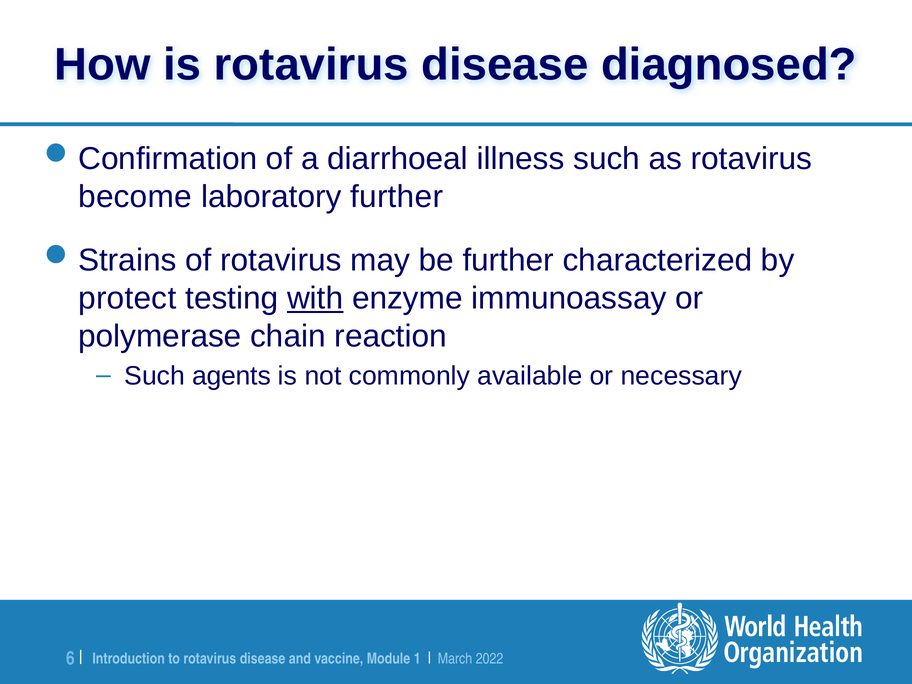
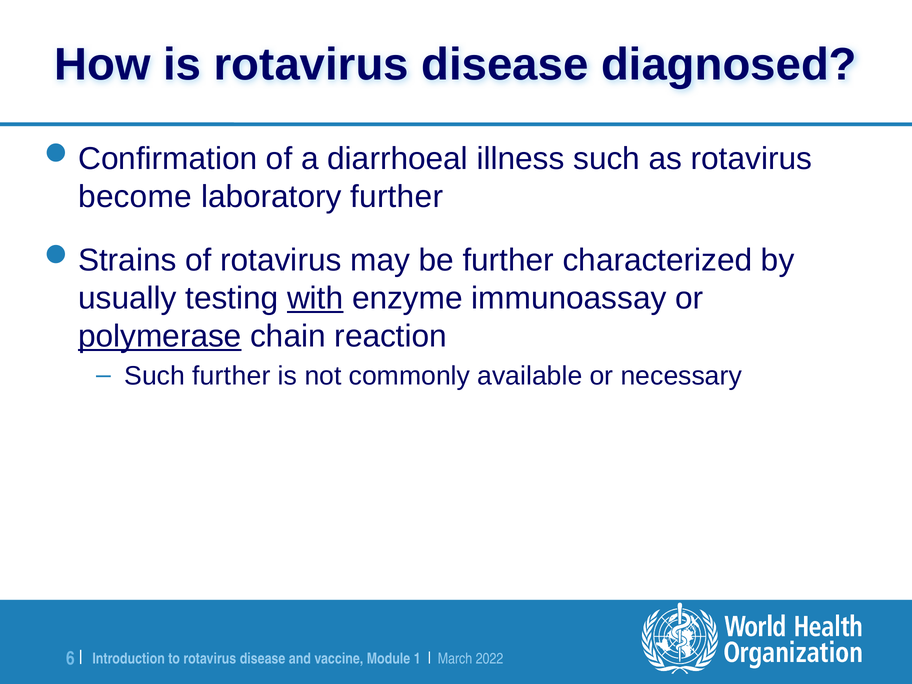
protect: protect -> usually
polymerase underline: none -> present
Such agents: agents -> further
